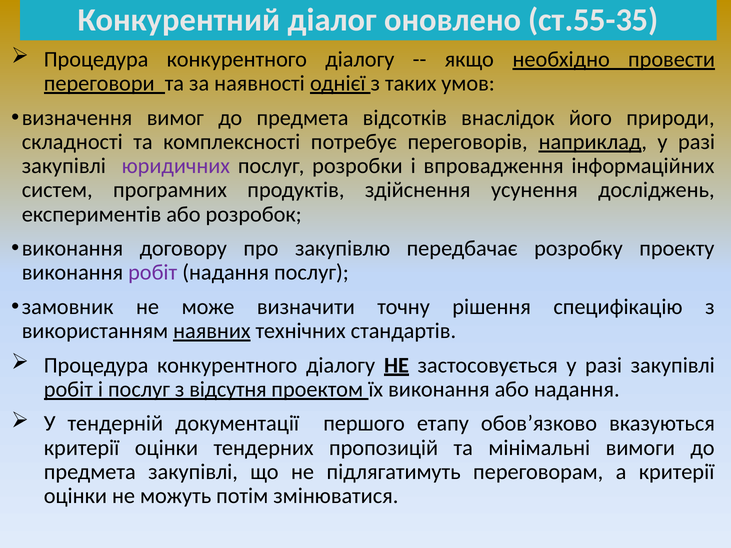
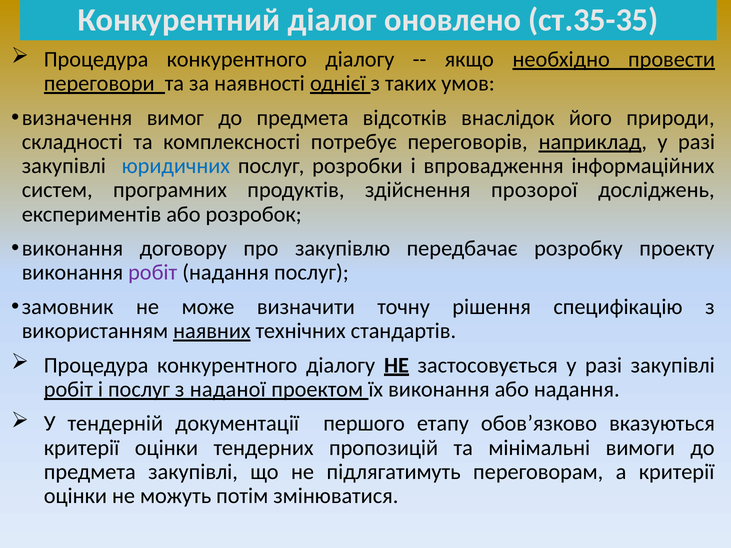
ст.55-35: ст.55-35 -> ст.35-35
юридичних colour: purple -> blue
усунення: усунення -> прозорої
відсутня: відсутня -> наданої
